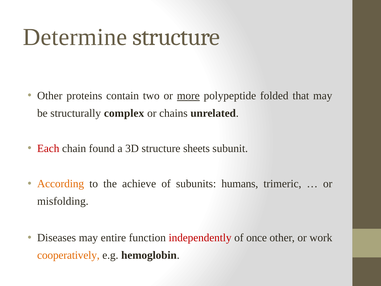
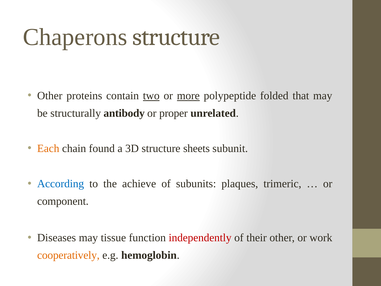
Determine: Determine -> Chaperons
two underline: none -> present
complex: complex -> antibody
chains: chains -> proper
Each colour: red -> orange
According colour: orange -> blue
humans: humans -> plaques
misfolding: misfolding -> component
entire: entire -> tissue
once: once -> their
